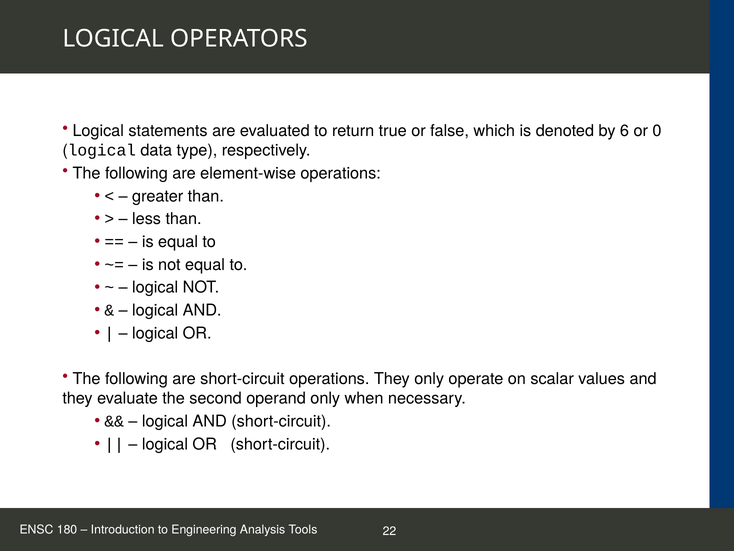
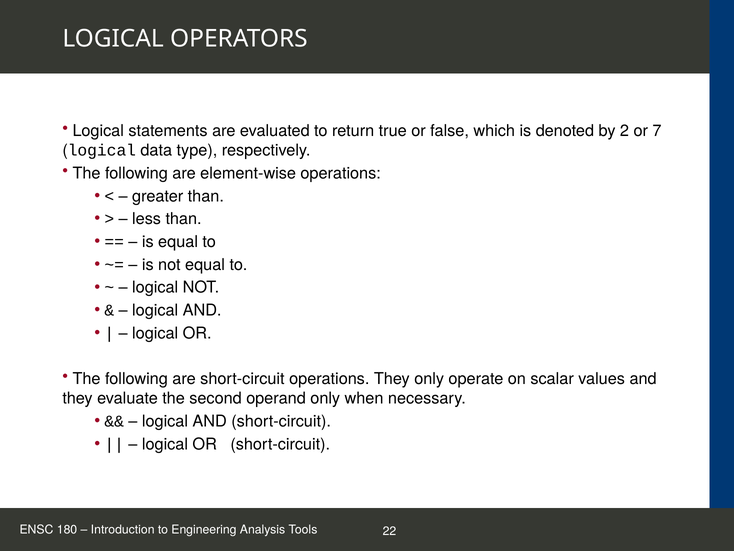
6: 6 -> 2
0: 0 -> 7
